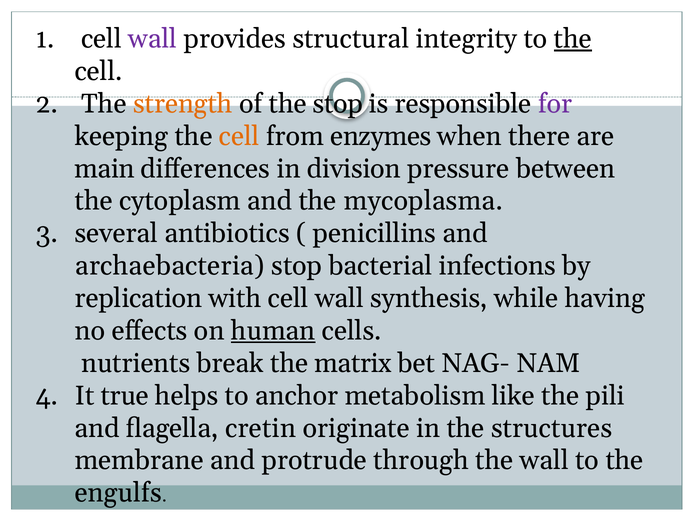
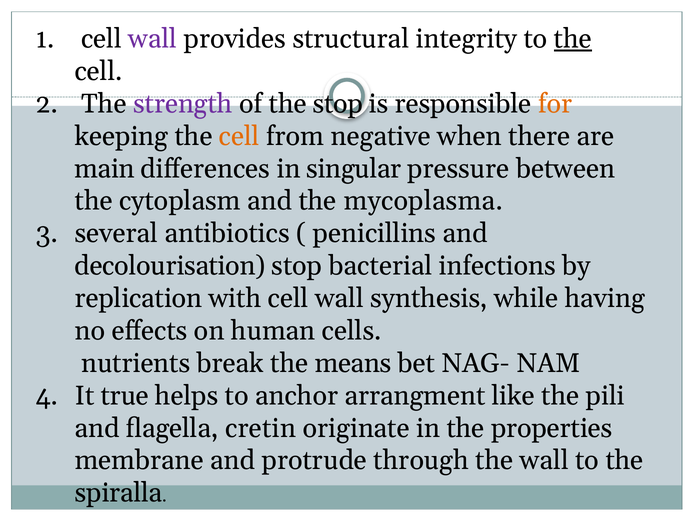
strength colour: orange -> purple
for colour: purple -> orange
enzymes: enzymes -> negative
division: division -> singular
archaebacteria: archaebacteria -> decolourisation
human underline: present -> none
matrix: matrix -> means
metabolism: metabolism -> arrangment
structures: structures -> properties
engulfs: engulfs -> spiralla
